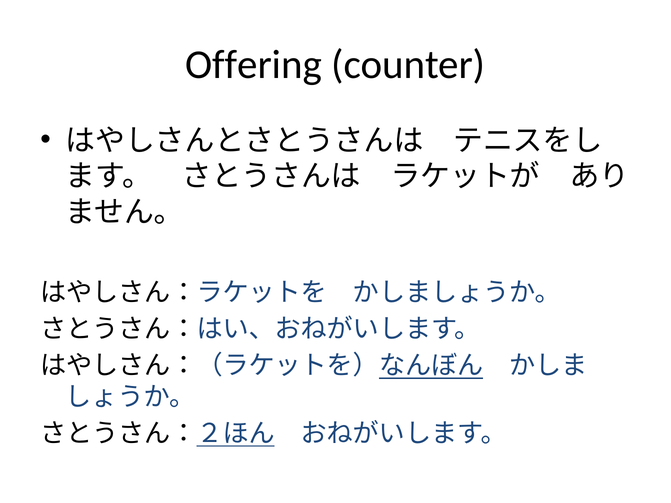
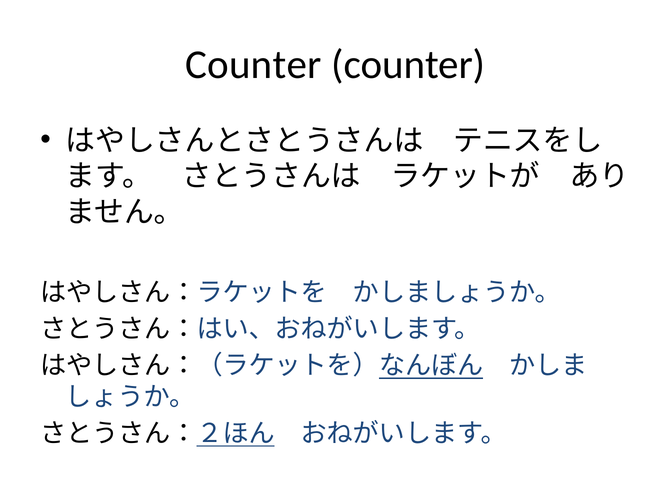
Offering at (254, 65): Offering -> Counter
